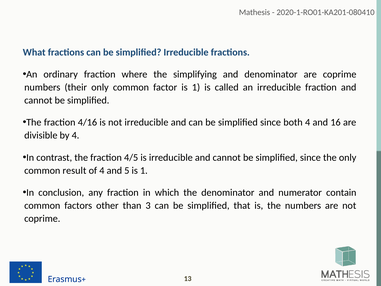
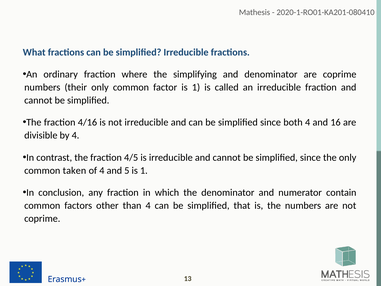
result: result -> taken
than 3: 3 -> 4
